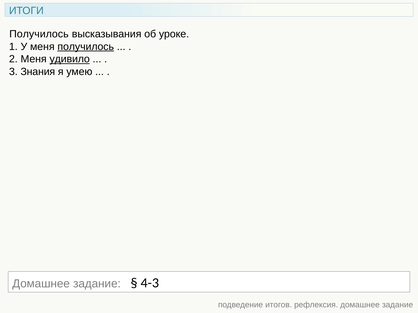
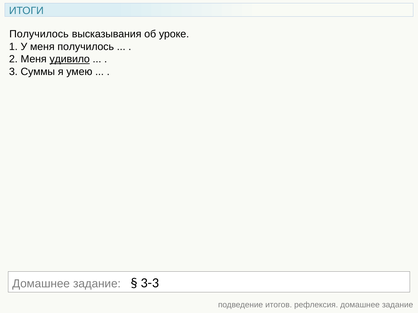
получилось at (86, 47) underline: present -> none
Знания: Знания -> Суммы
4-3: 4-3 -> 3-3
